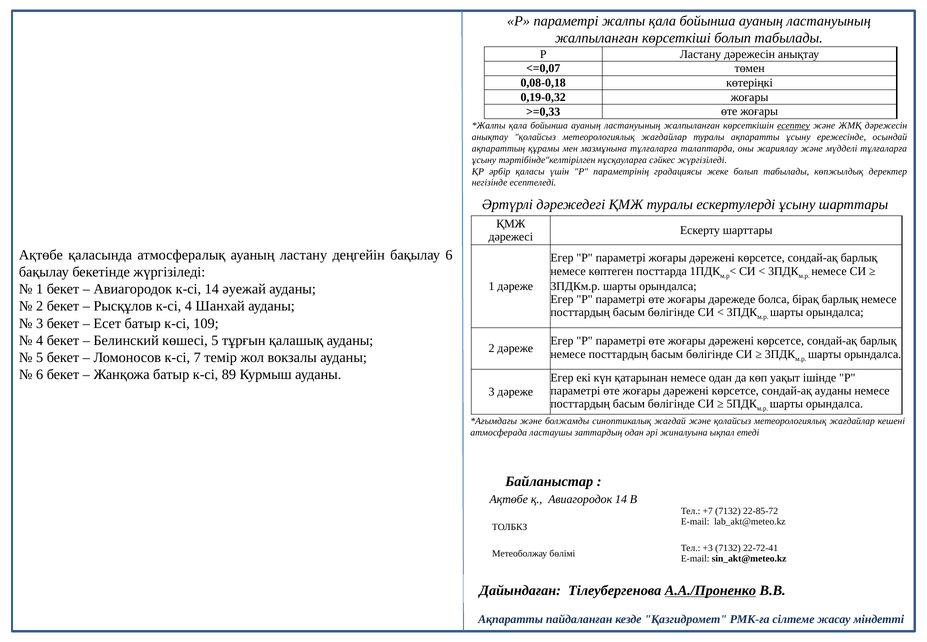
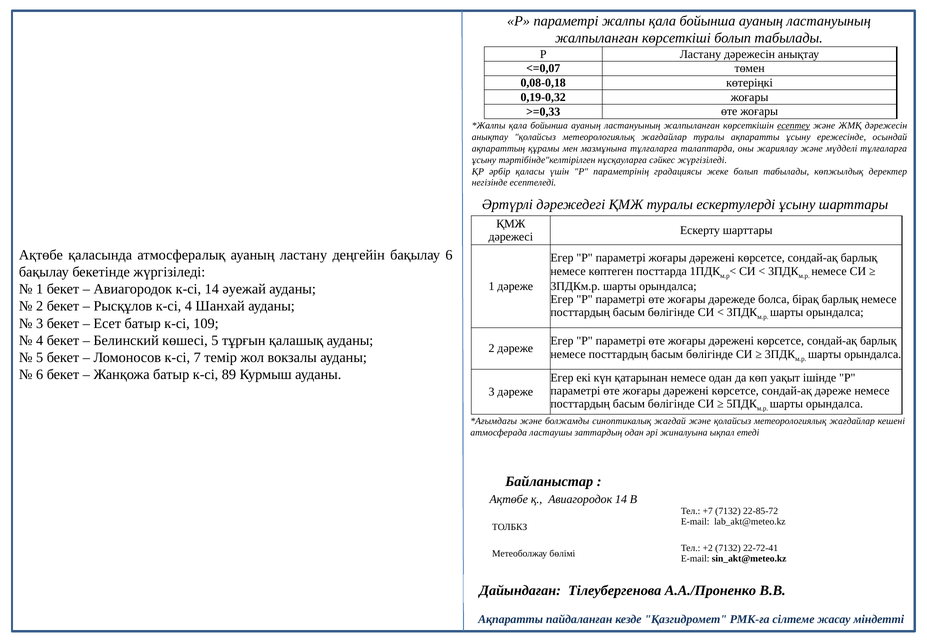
сондай-ақ ауданы: ауданы -> дәреже
+3: +3 -> +2
А.А./Проненко underline: present -> none
